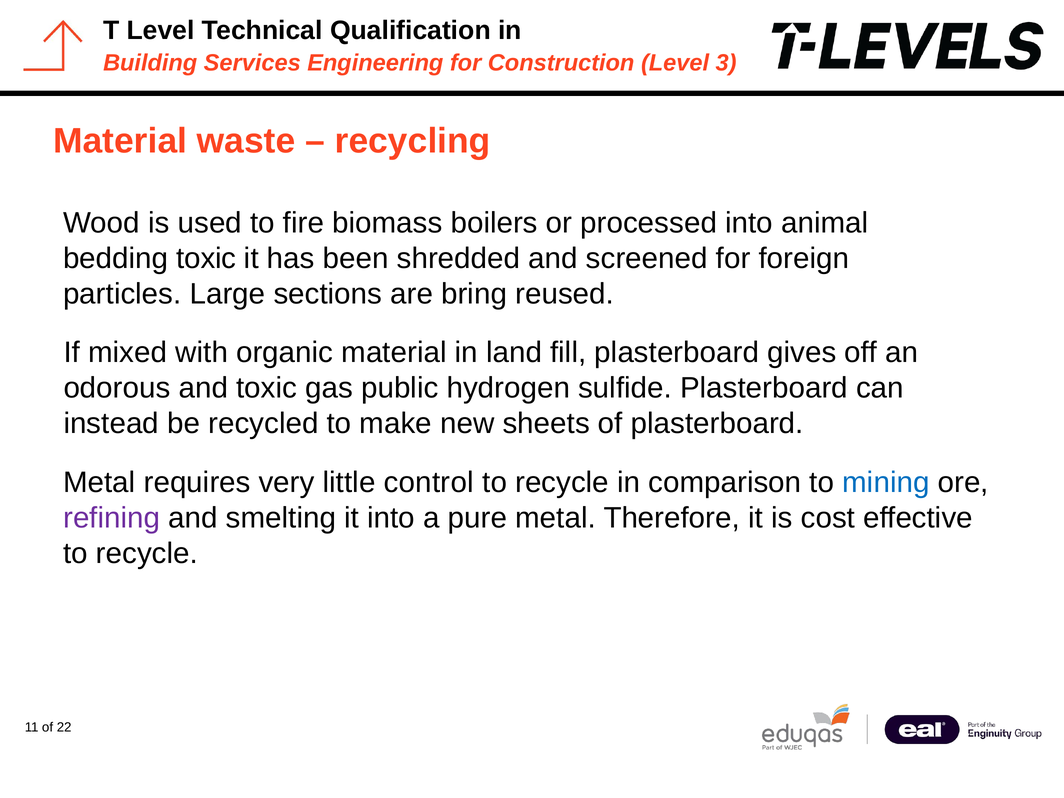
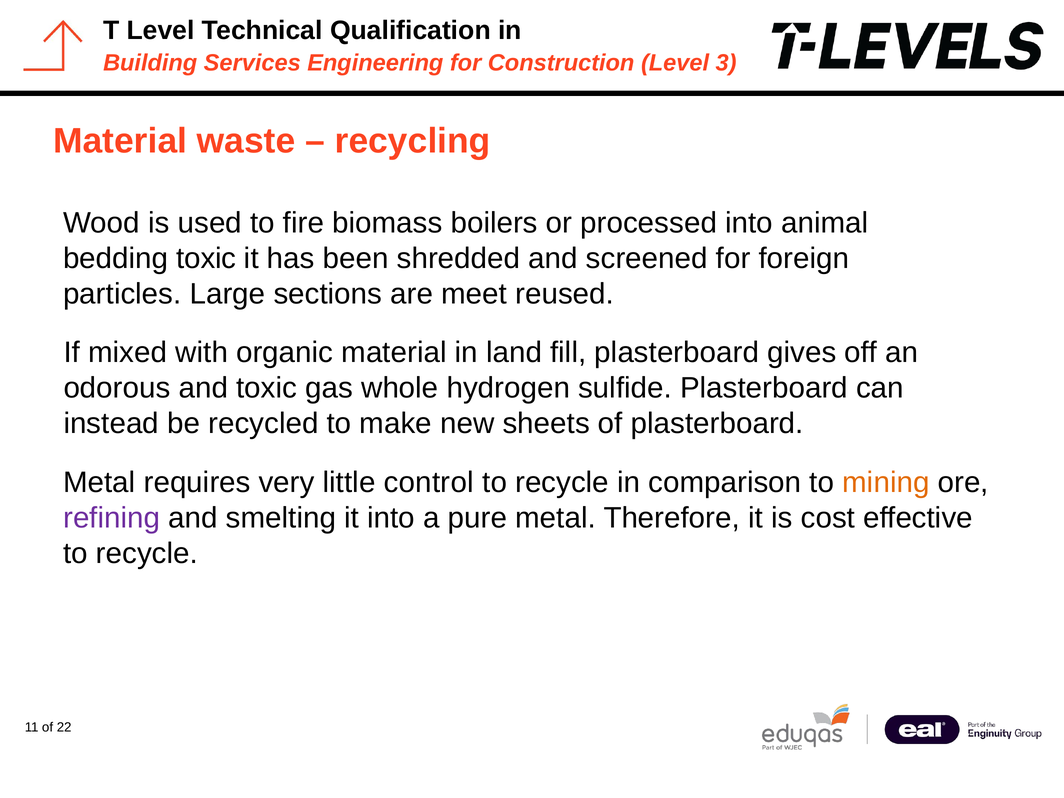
bring: bring -> meet
public: public -> whole
mining colour: blue -> orange
